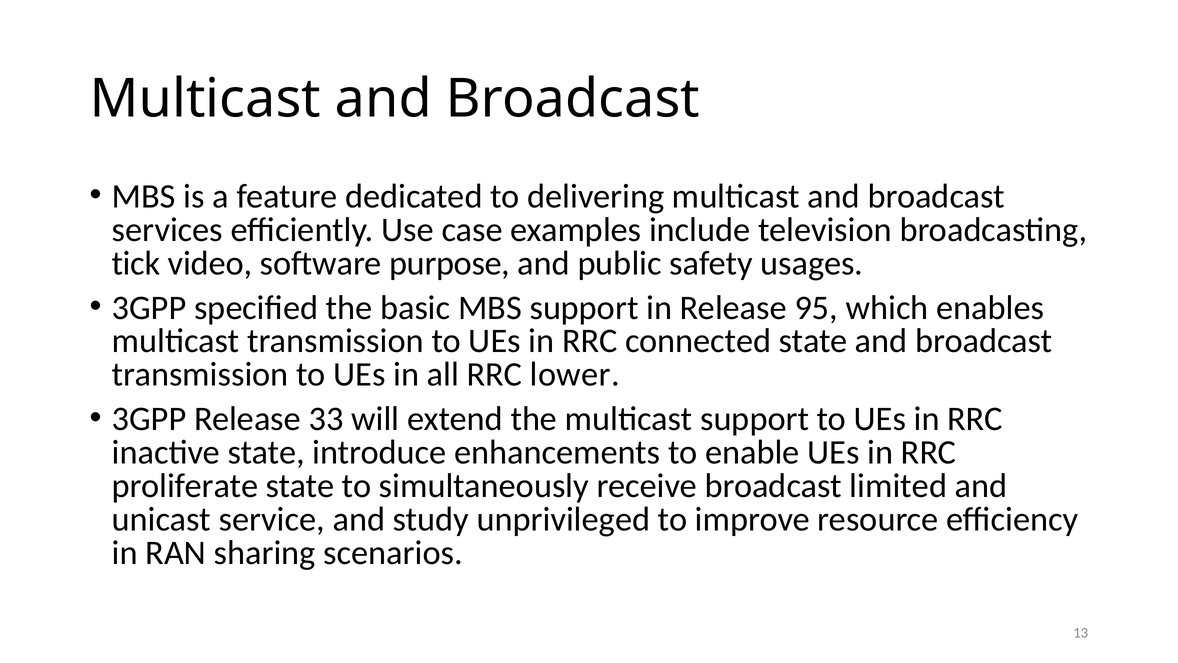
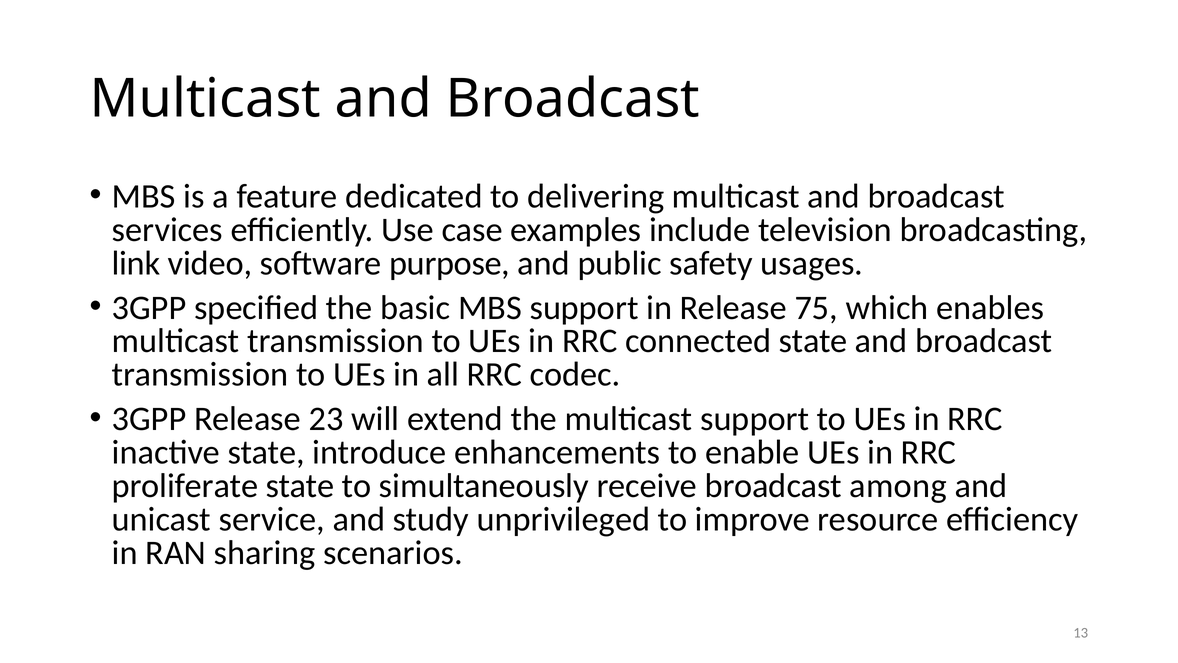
tick: tick -> link
95: 95 -> 75
lower: lower -> codec
33: 33 -> 23
limited: limited -> among
